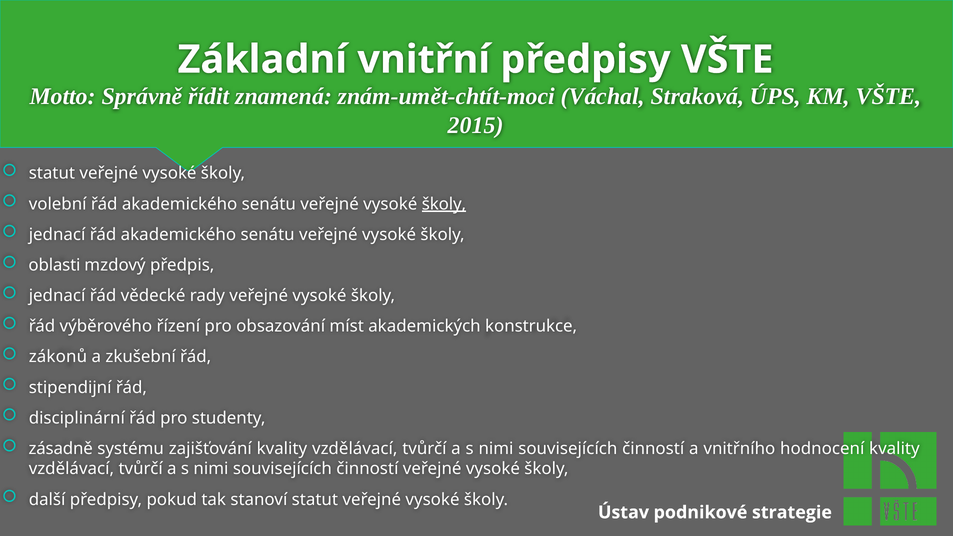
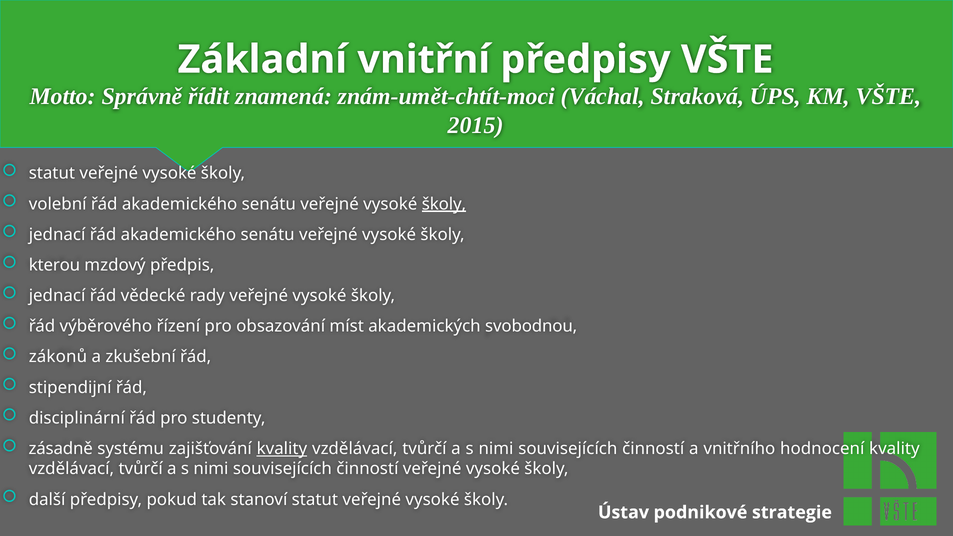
oblasti: oblasti -> kterou
konstrukce: konstrukce -> svobodnou
kvality at (282, 449) underline: none -> present
